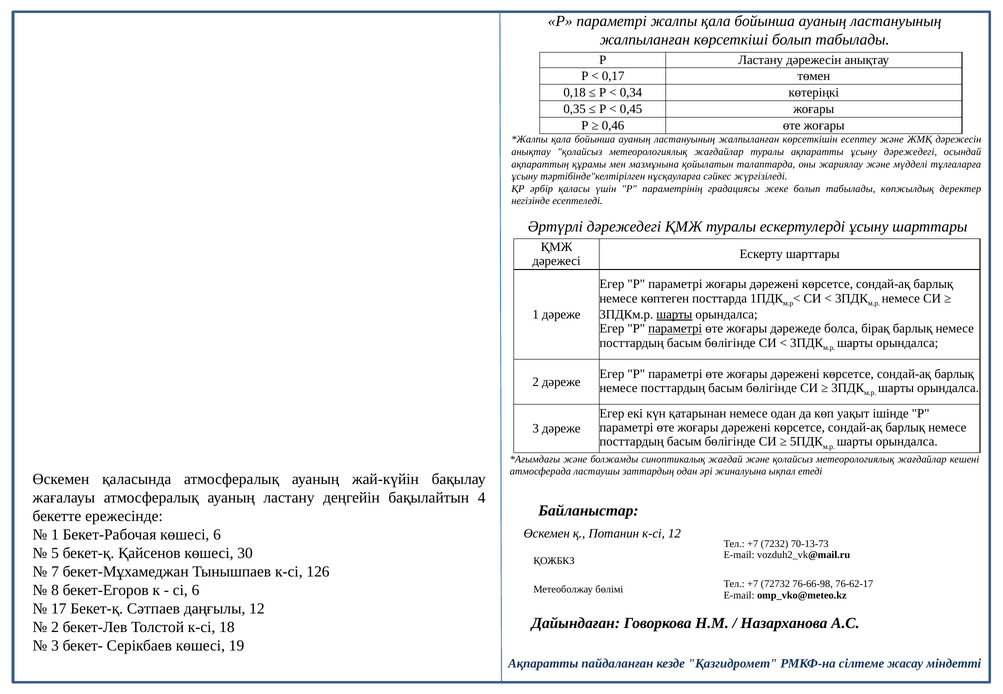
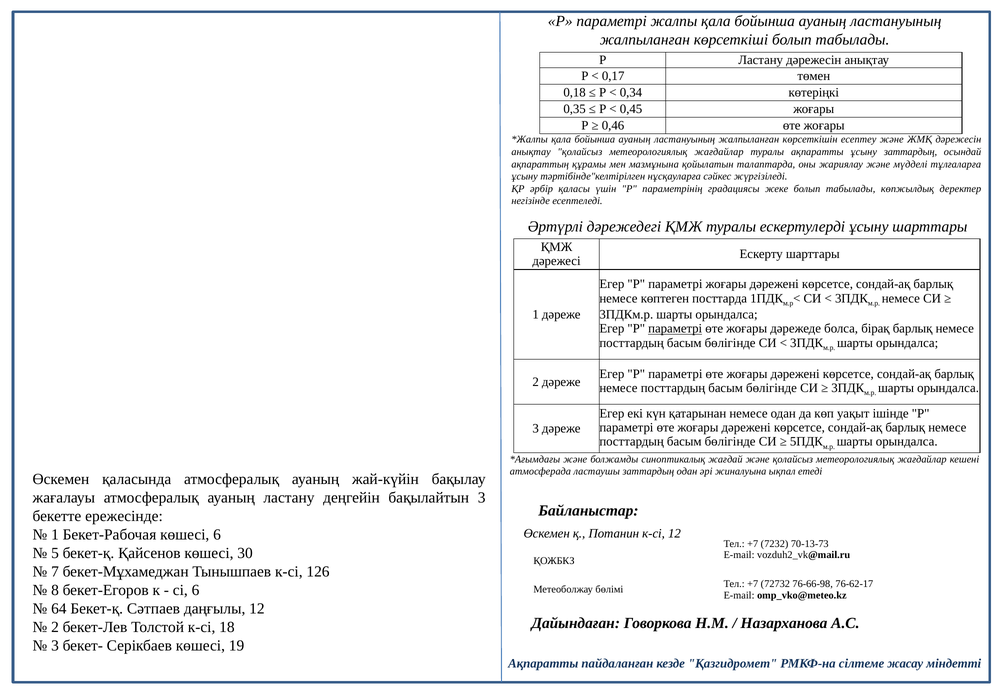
ұсыну дәрежедегі: дәрежедегі -> заттардың
шарты at (674, 315) underline: present -> none
бақылайтын 4: 4 -> 3
17: 17 -> 64
